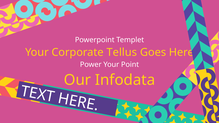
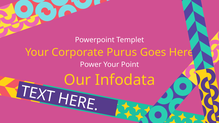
Tellus: Tellus -> Purus
